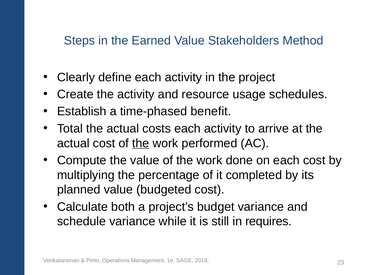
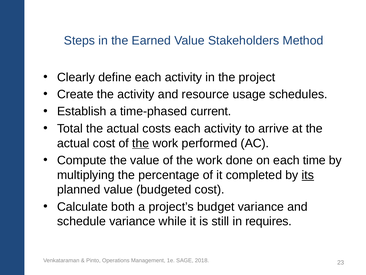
benefit: benefit -> current
each cost: cost -> time
its underline: none -> present
